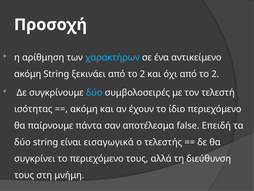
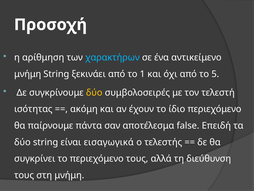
ακόμη at (28, 74): ακόμη -> μνήμη
ξεκινάει από το 2: 2 -> 1
όχι από το 2: 2 -> 5
δύο at (94, 92) colour: light blue -> yellow
